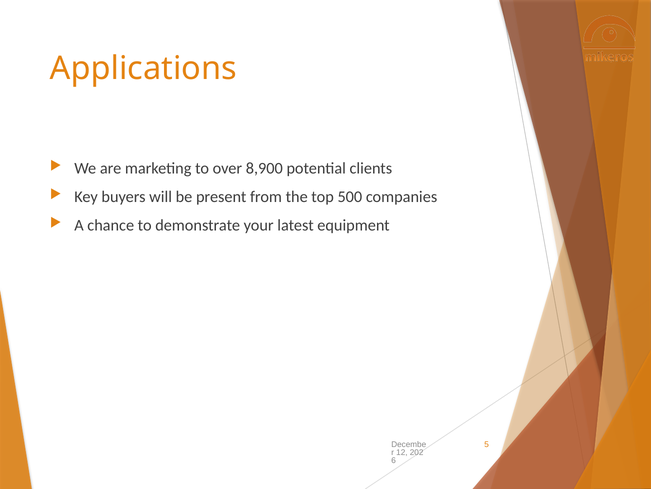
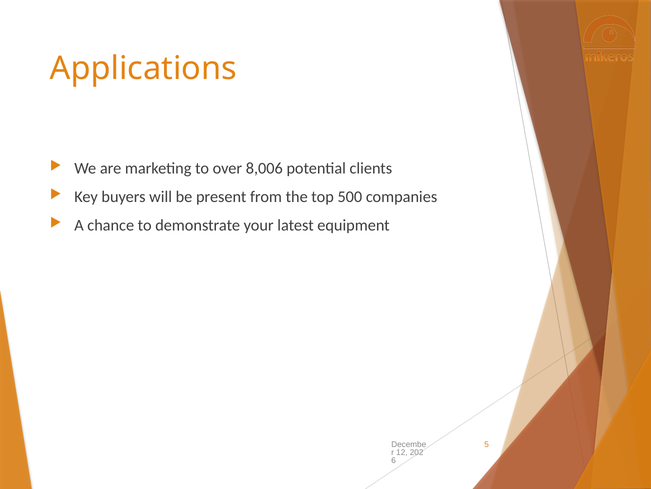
8,900: 8,900 -> 8,006
